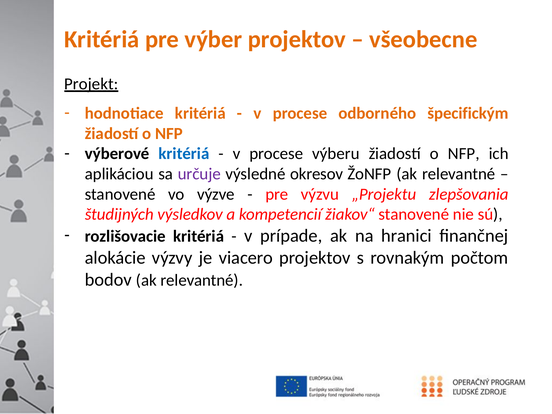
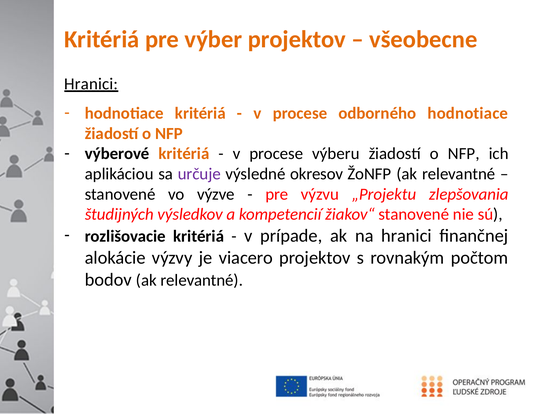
Projekt at (91, 84): Projekt -> Hranici
odborného špecifickým: špecifickým -> hodnotiace
kritériá at (184, 154) colour: blue -> orange
